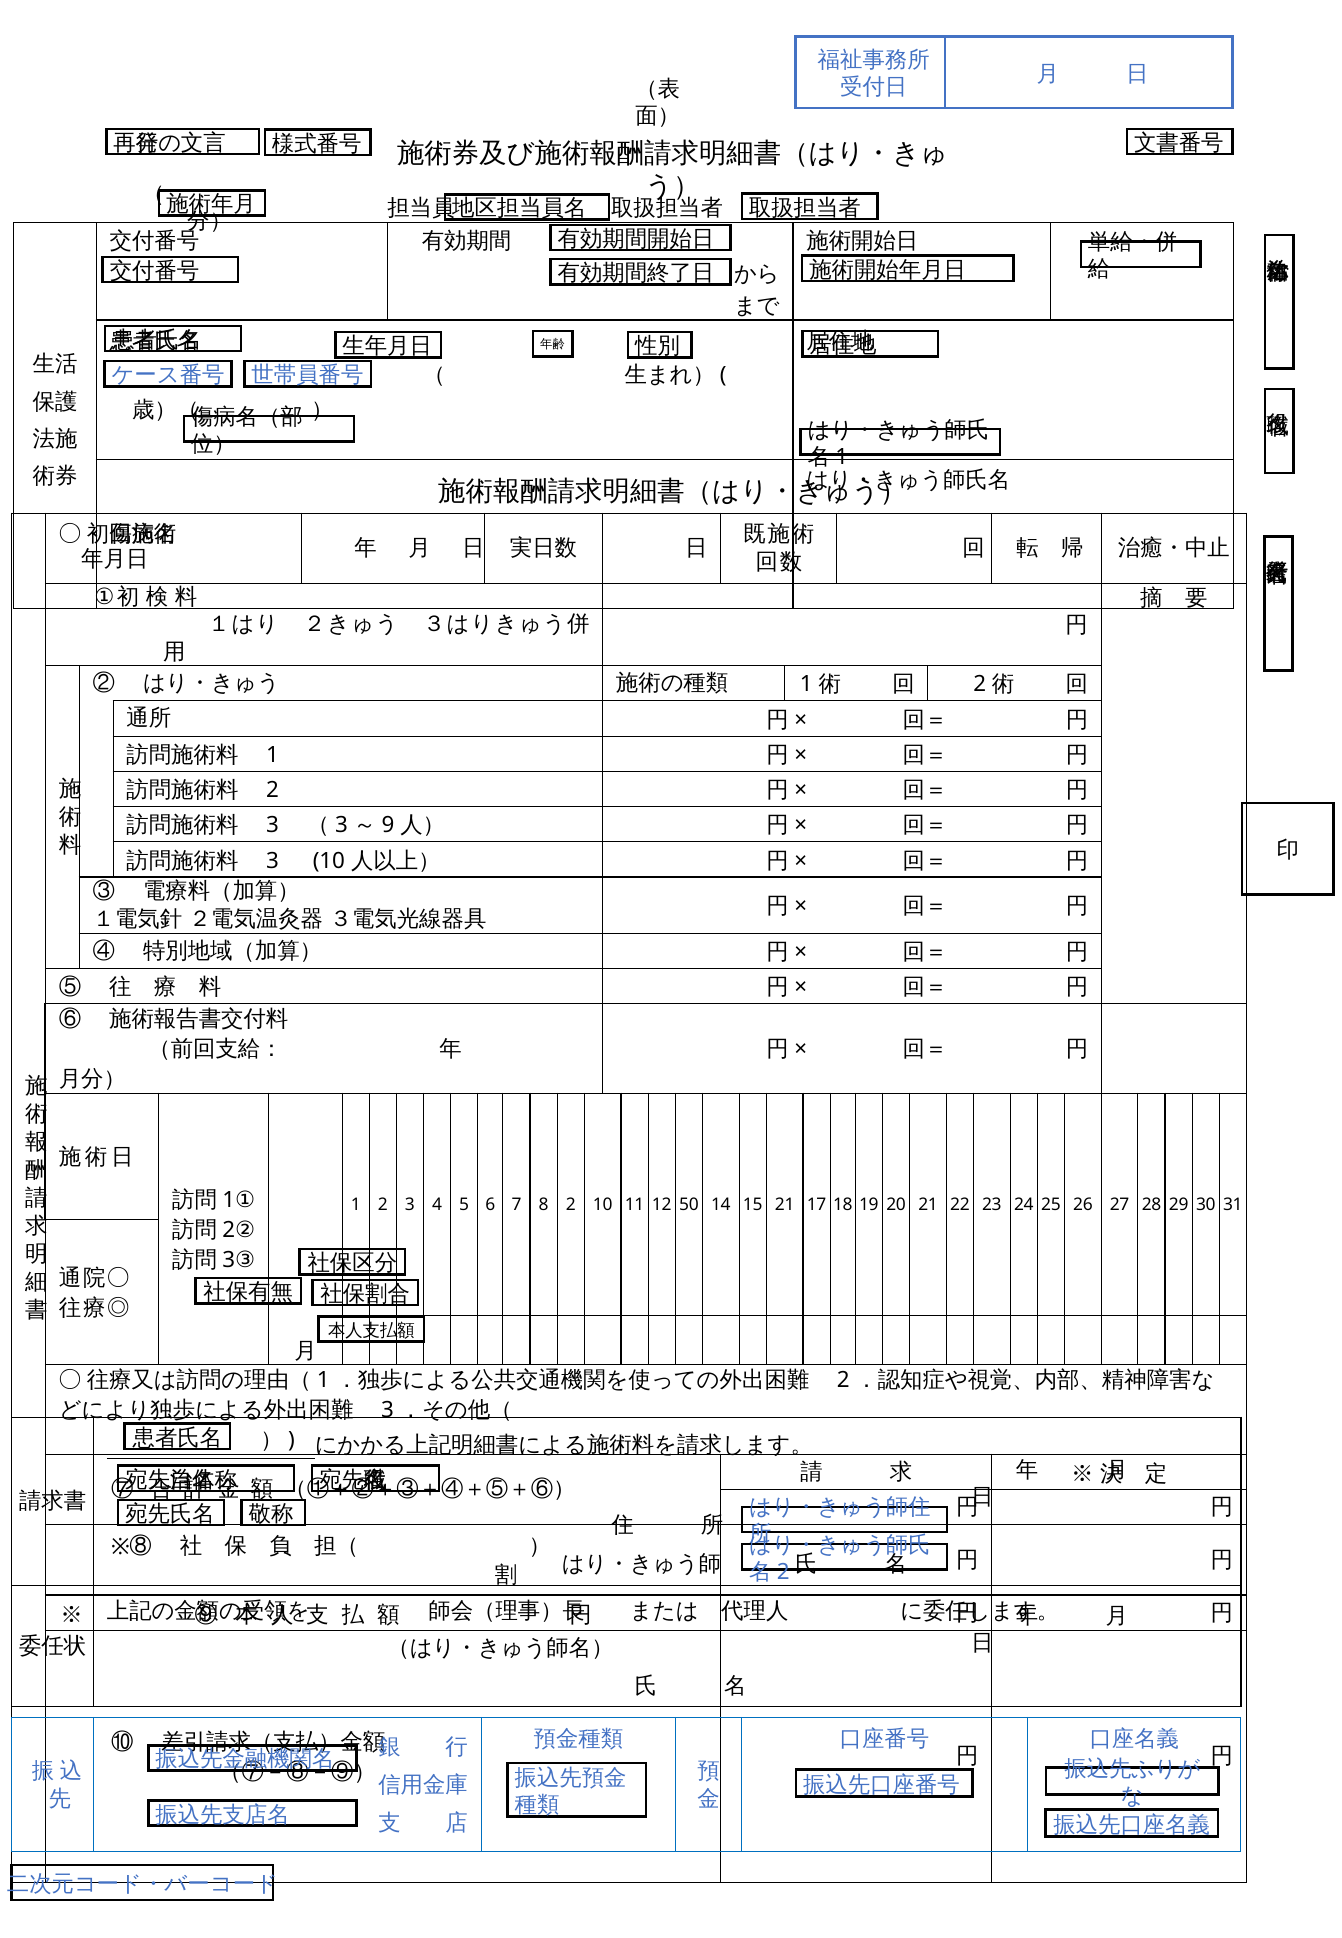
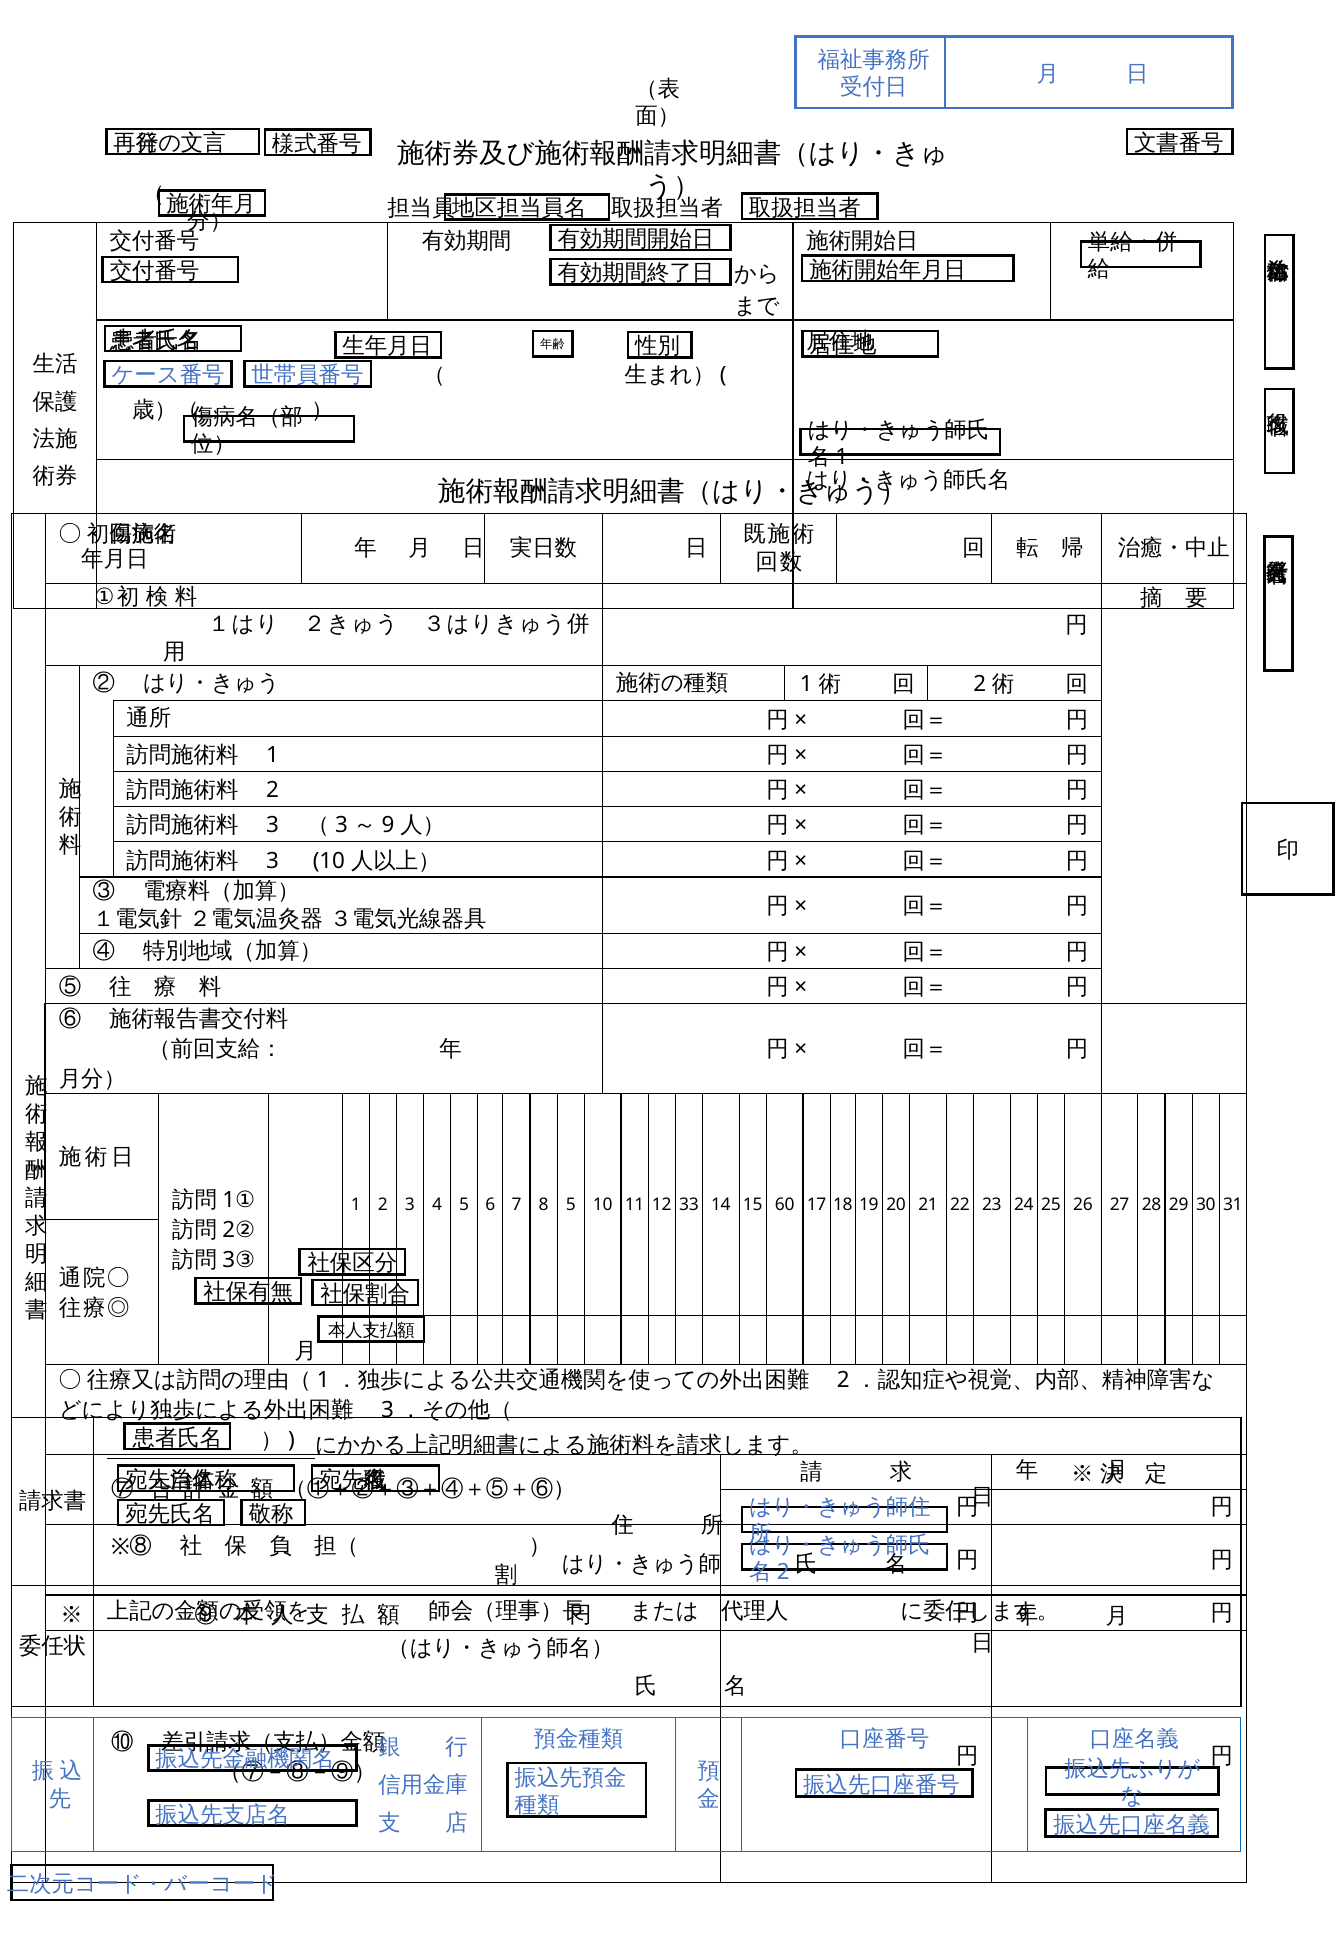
8 2: 2 -> 5
50: 50 -> 33
15 21: 21 -> 60
